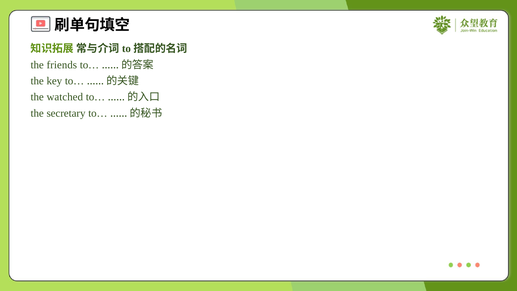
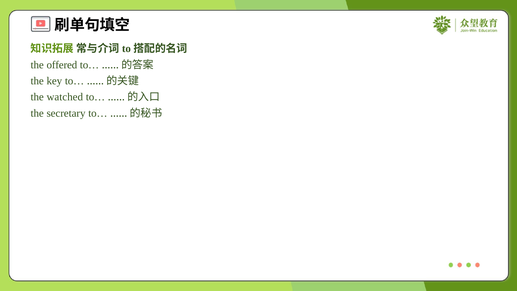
friends: friends -> offered
